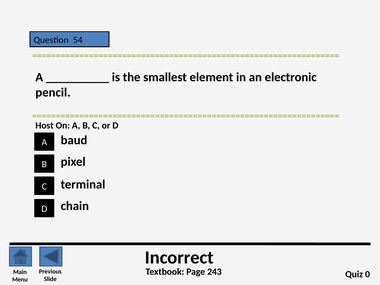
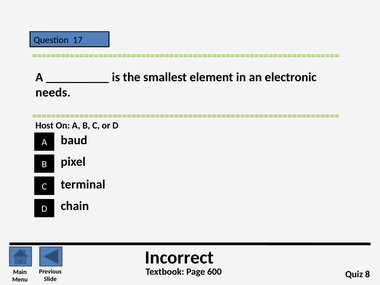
54: 54 -> 17
pencil: pencil -> needs
243: 243 -> 600
0: 0 -> 8
